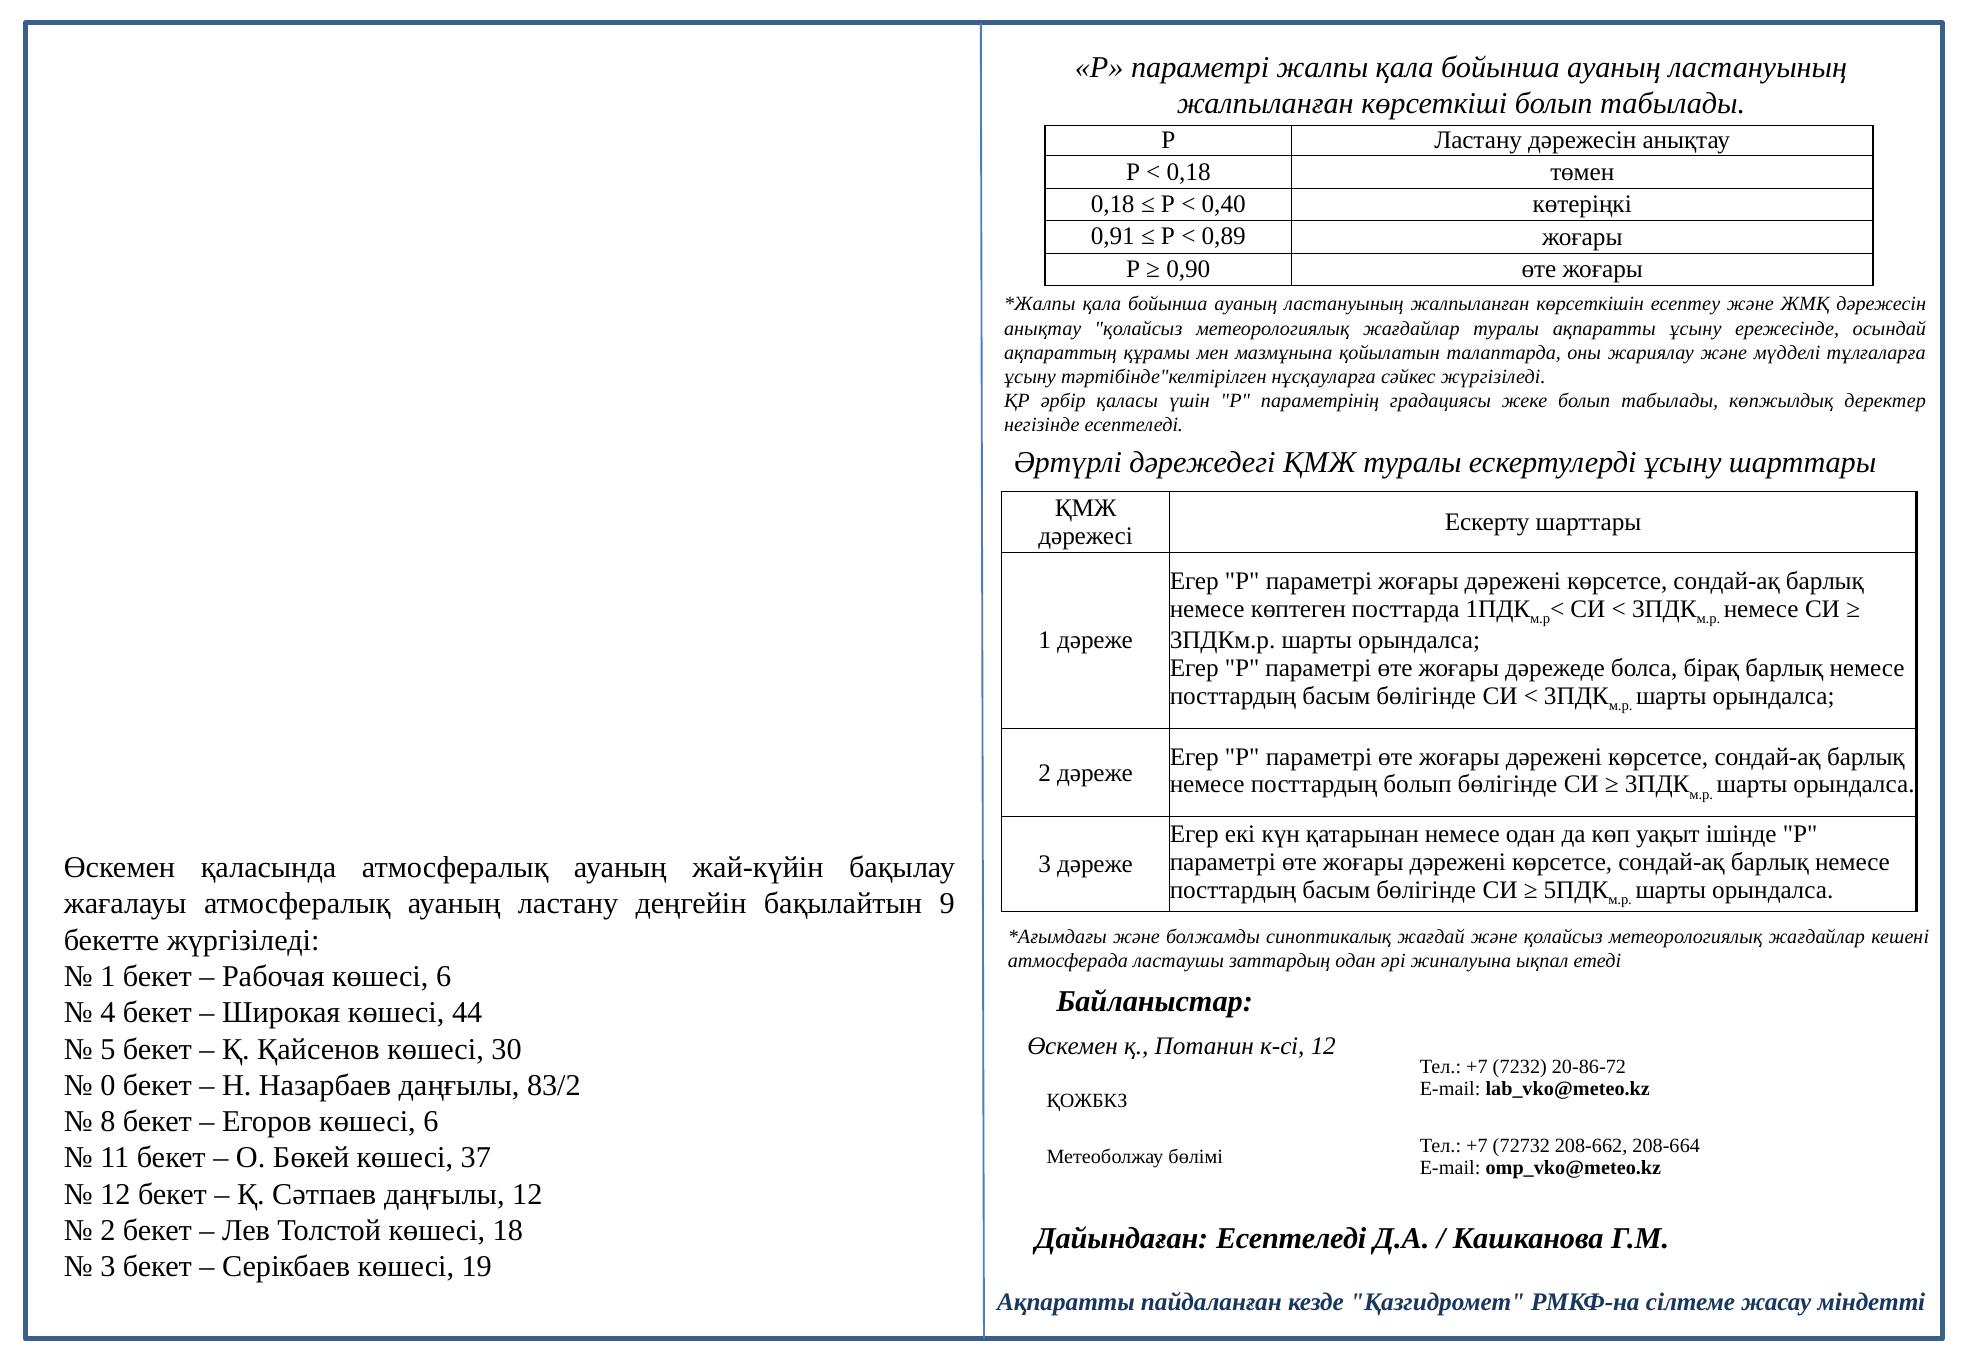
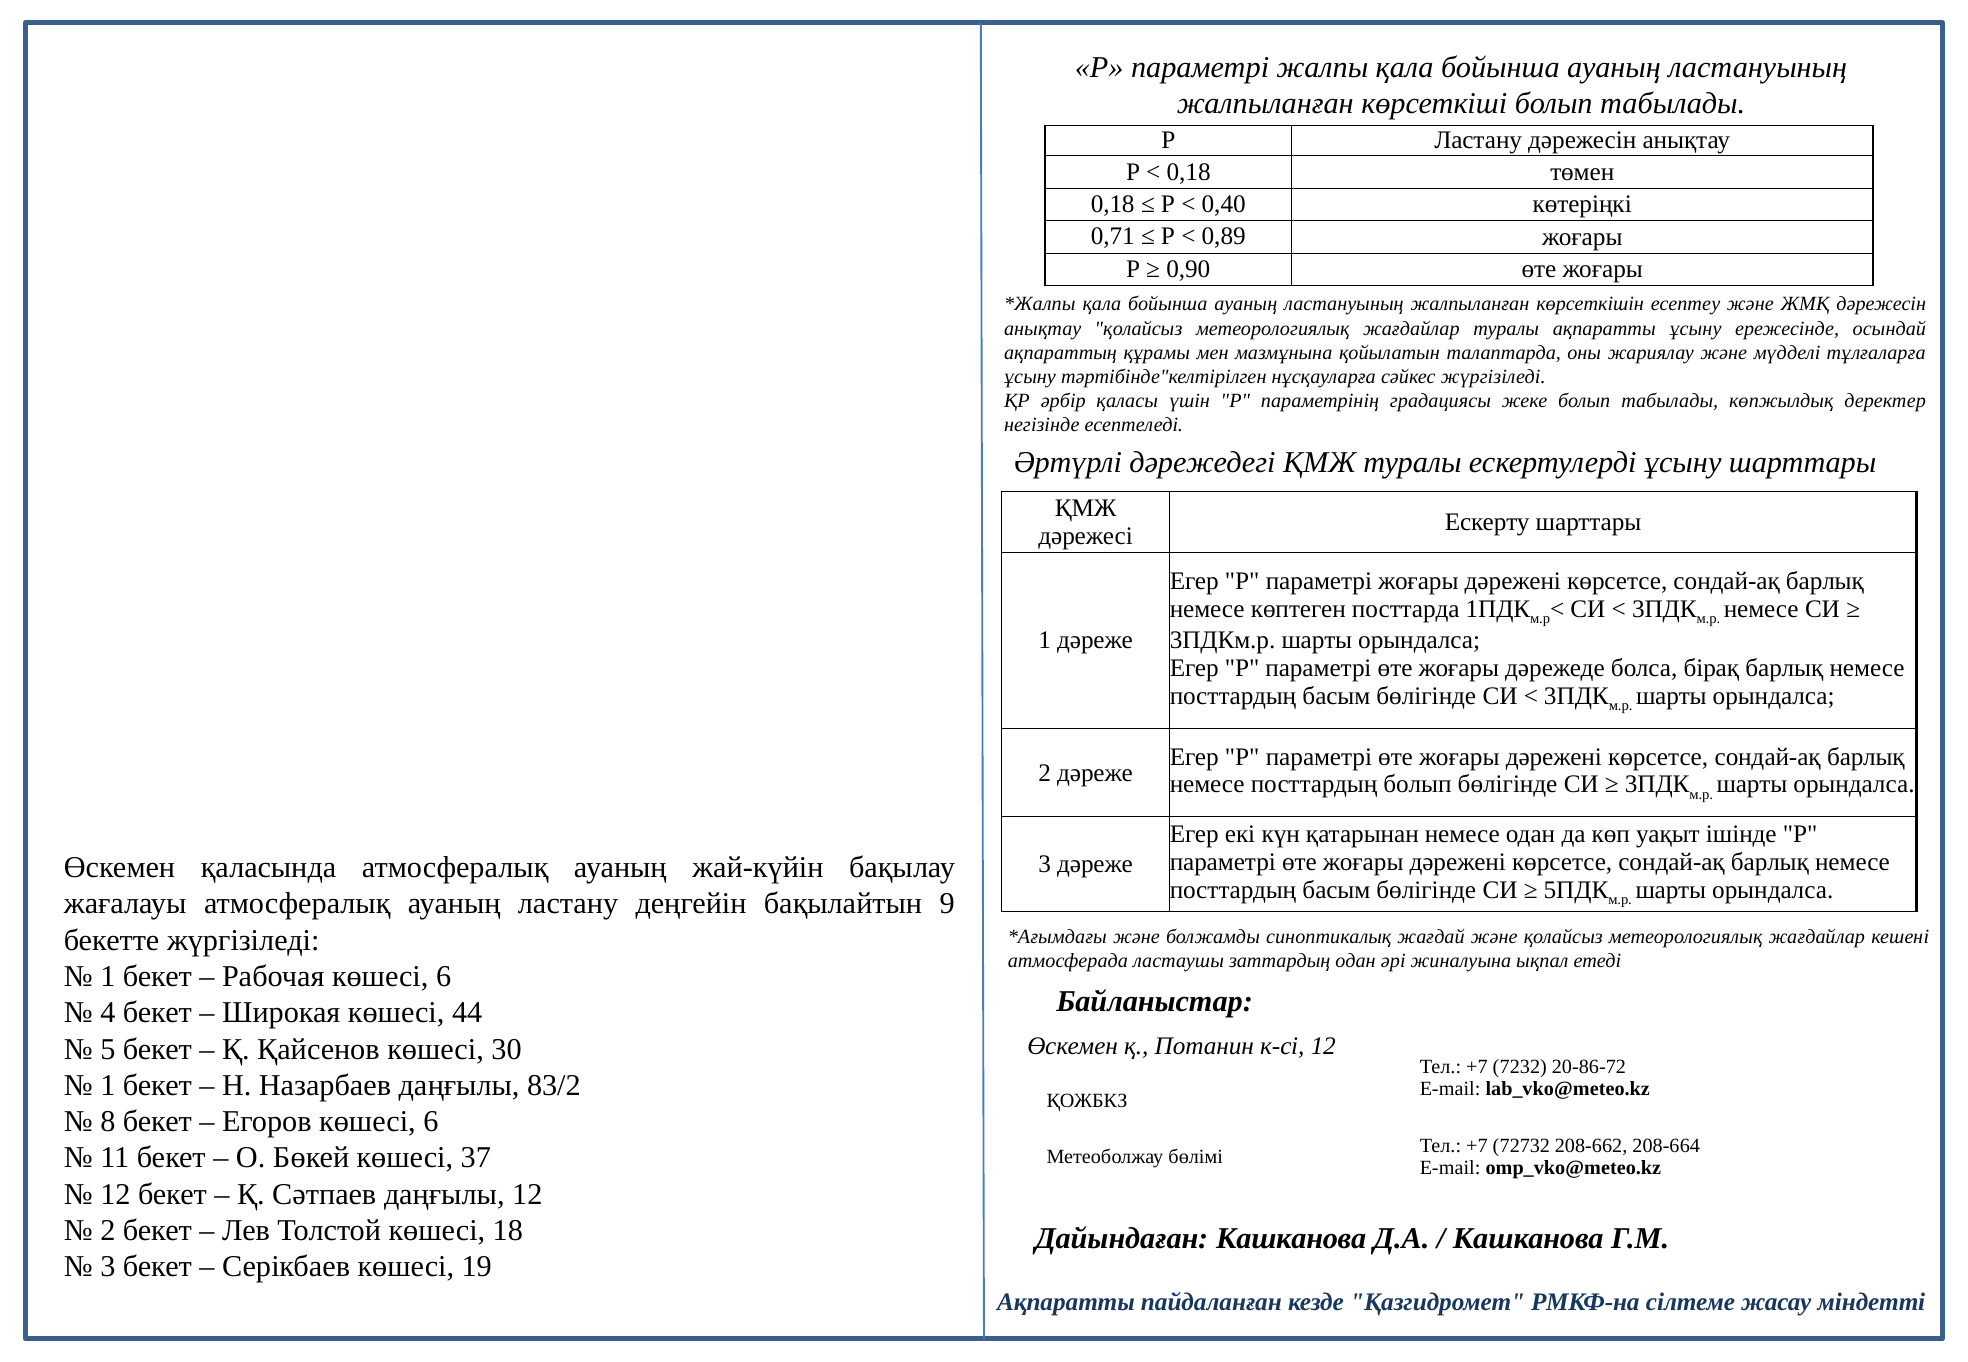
0,91: 0,91 -> 0,71
0 at (108, 1086): 0 -> 1
Дайындаған Есептеледі: Есептеледі -> Кашканова
